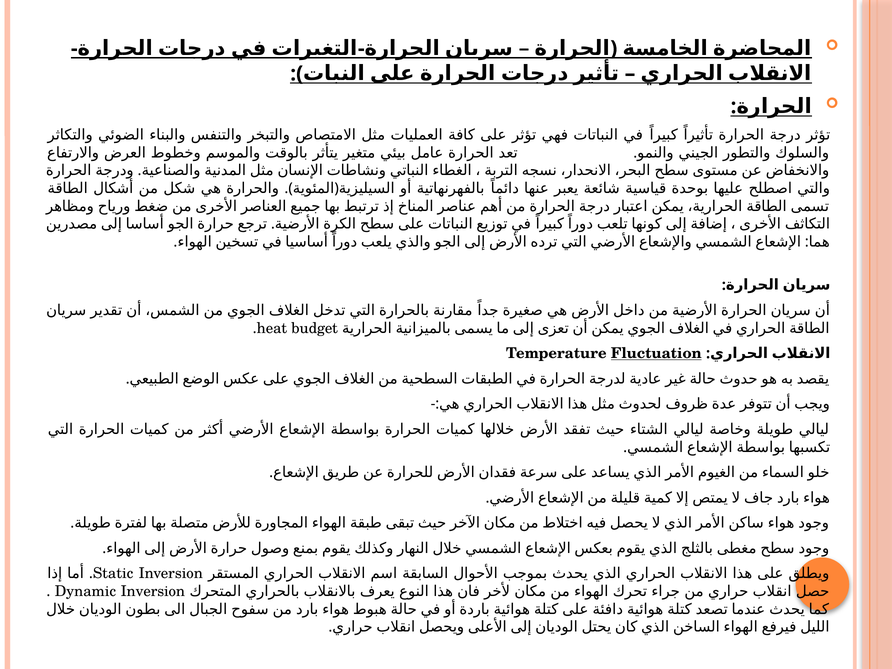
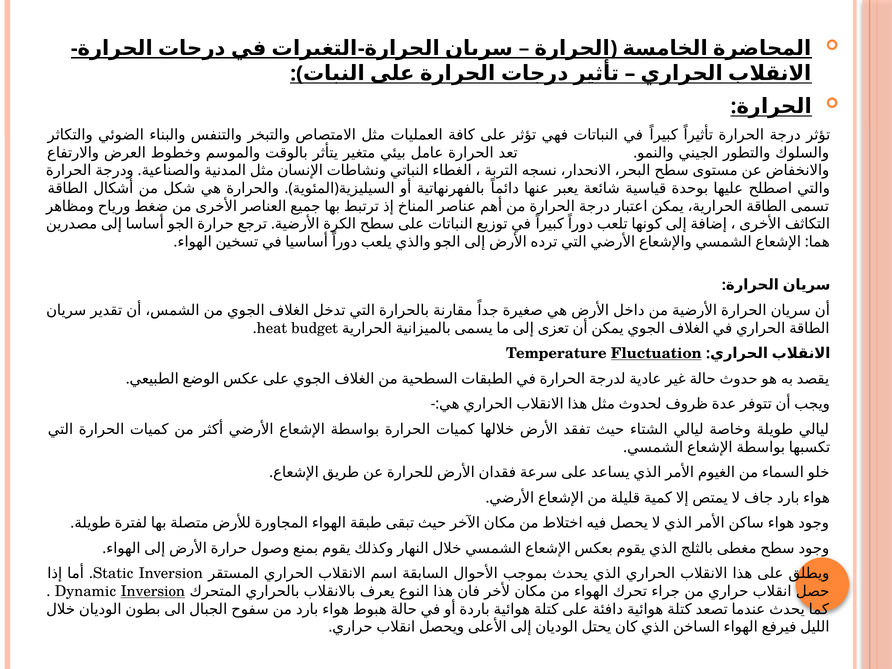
Inversion at (153, 591) underline: none -> present
